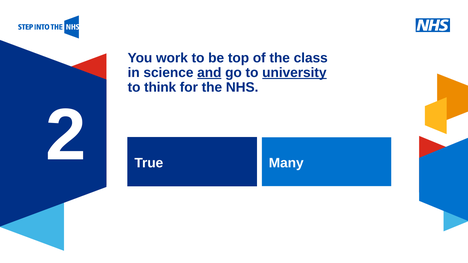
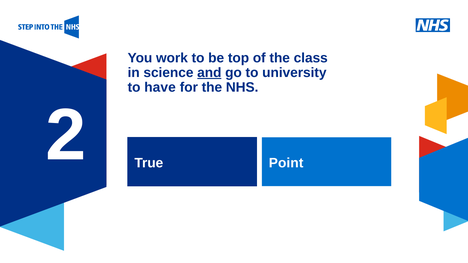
university underline: present -> none
think: think -> have
Many: Many -> Point
